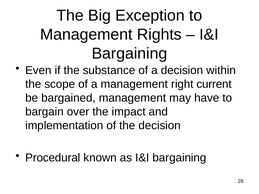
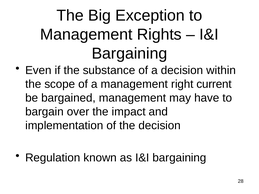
Procedural: Procedural -> Regulation
